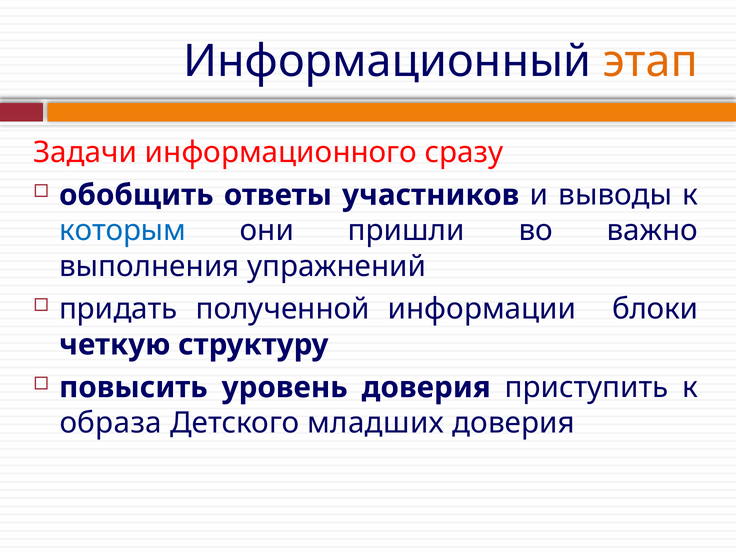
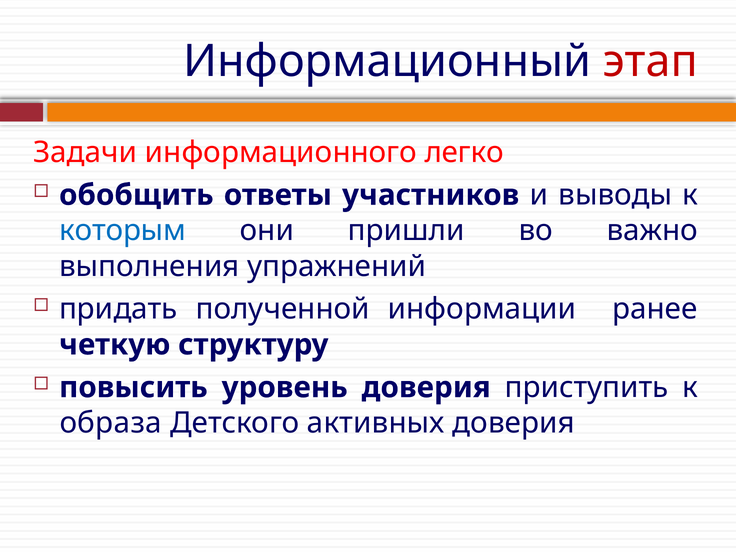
этап colour: orange -> red
сразу: сразу -> легко
блоки: блоки -> ранее
младших: младших -> активных
